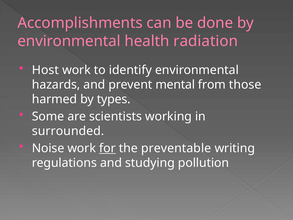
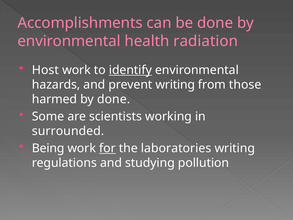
identify underline: none -> present
prevent mental: mental -> writing
by types: types -> done
Noise: Noise -> Being
preventable: preventable -> laboratories
